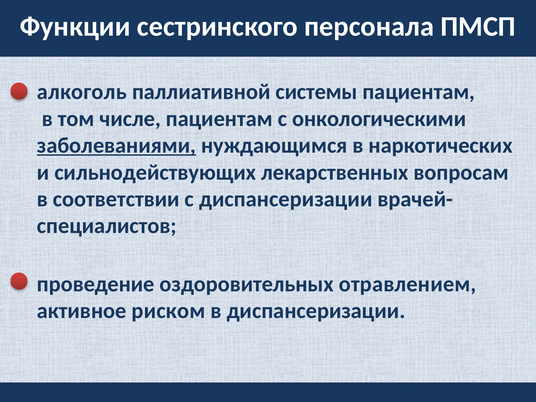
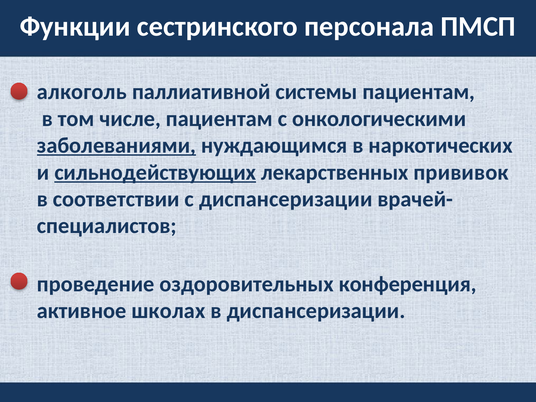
сильнодействующих underline: none -> present
вопросам: вопросам -> прививок
отравлением: отравлением -> конференция
риском: риском -> школах
